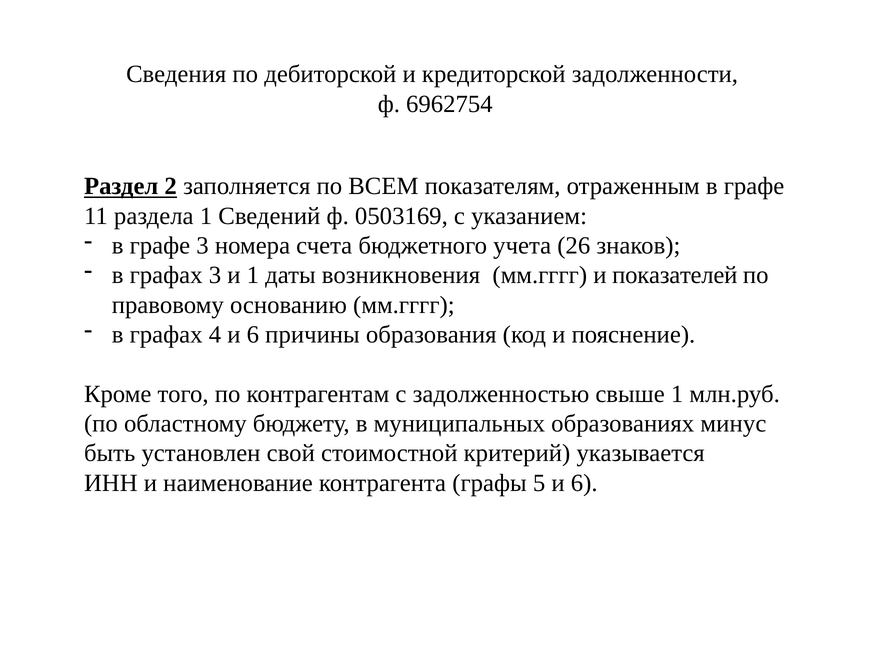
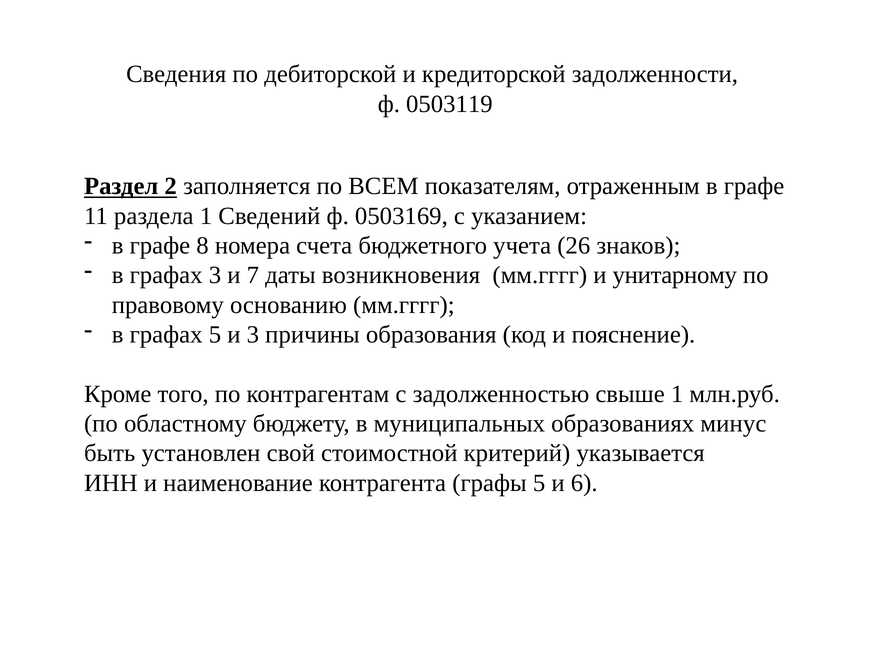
6962754: 6962754 -> 0503119
графе 3: 3 -> 8
и 1: 1 -> 7
показателей: показателей -> унитарному
графах 4: 4 -> 5
6 at (253, 335): 6 -> 3
